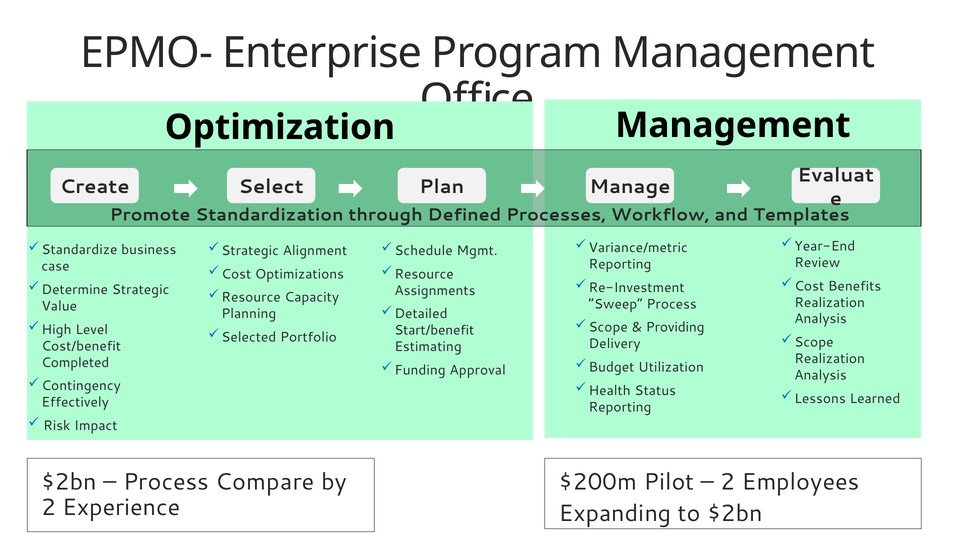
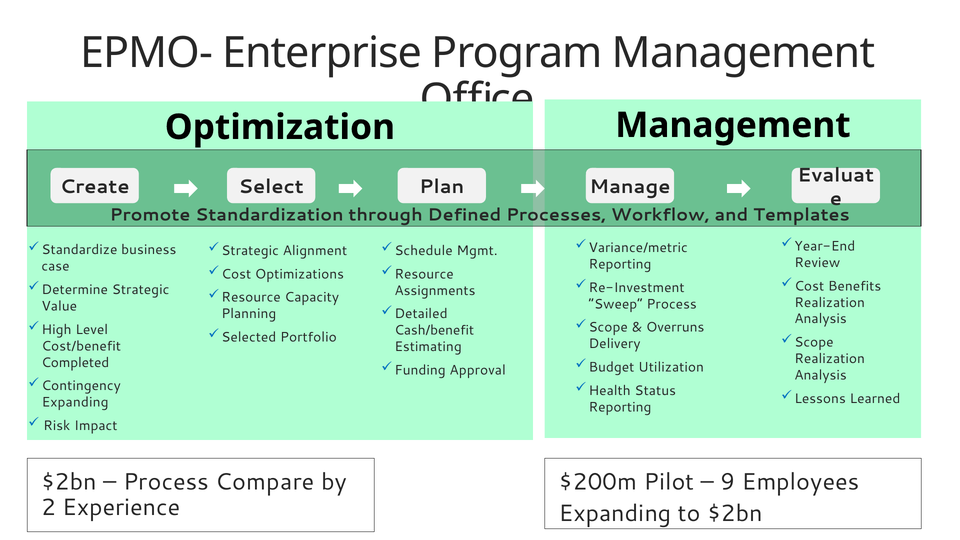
Providing: Providing -> Overruns
Start/benefit: Start/benefit -> Cash/benefit
Effectively at (75, 402): Effectively -> Expanding
2 at (728, 482): 2 -> 9
